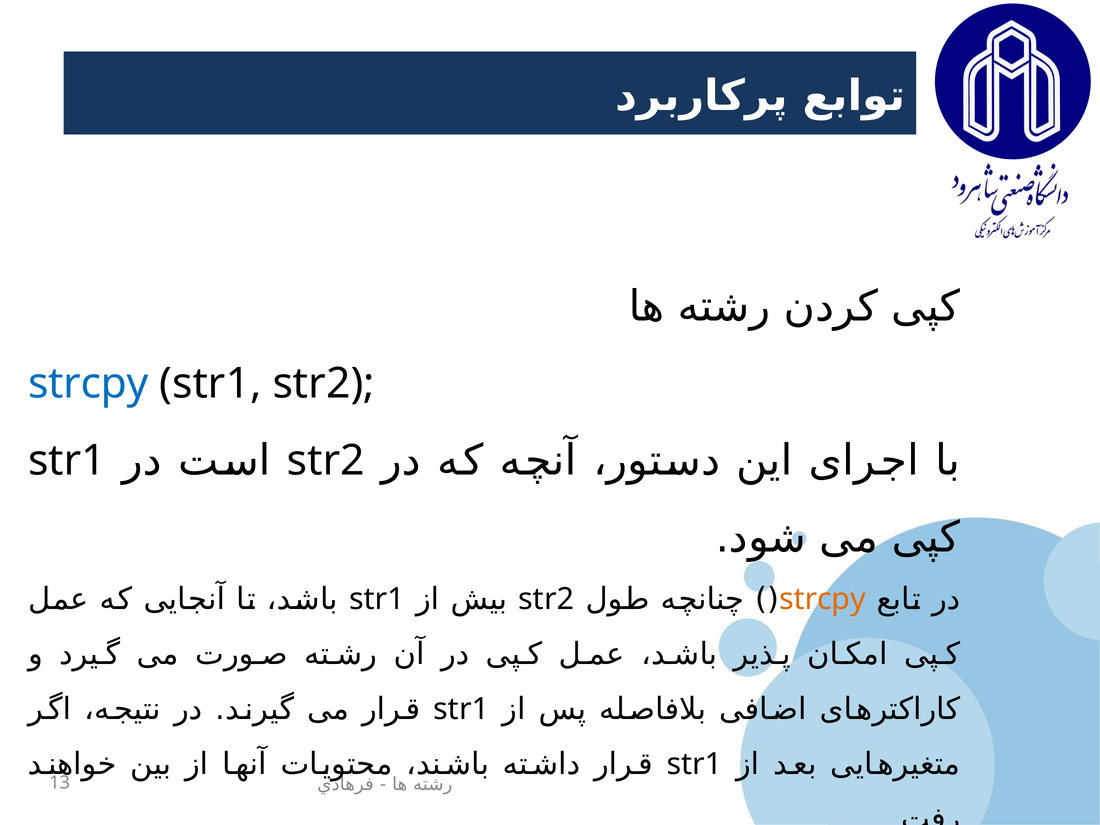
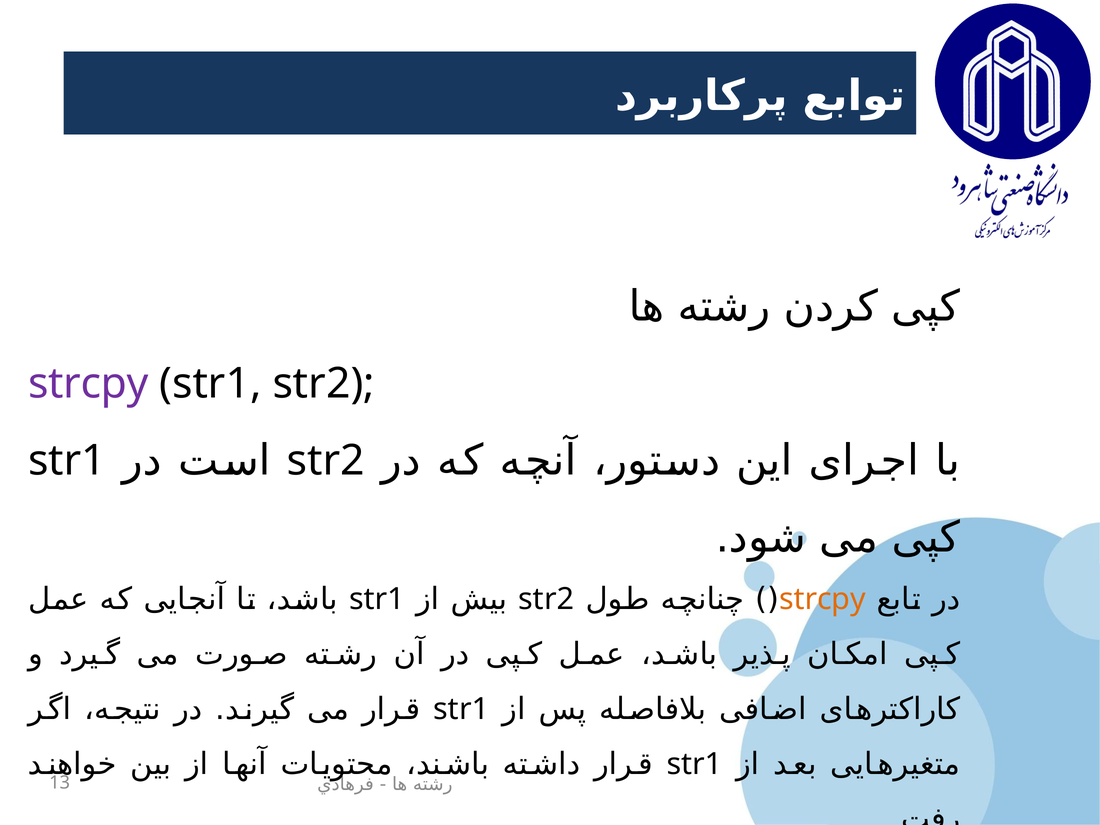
strcpy at (88, 383) colour: blue -> purple
